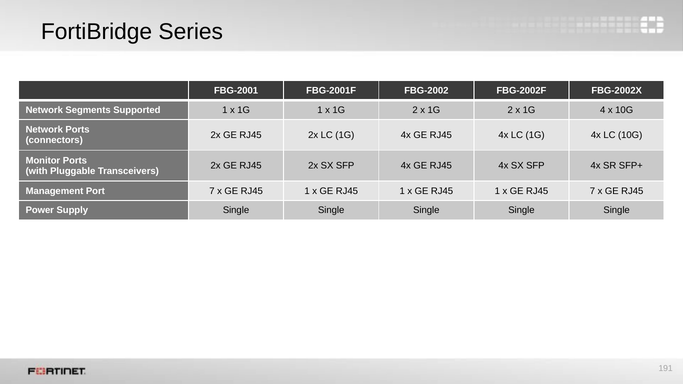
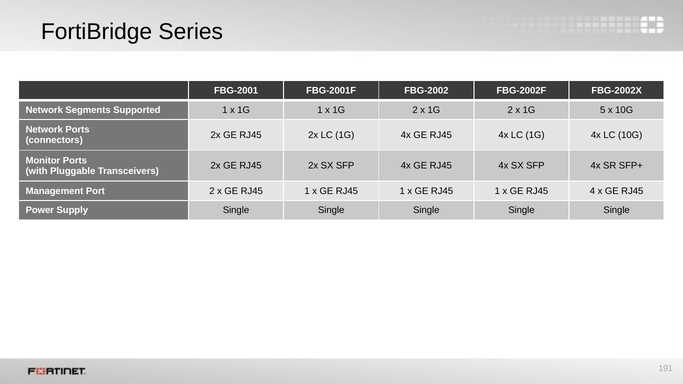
4: 4 -> 5
Port 7: 7 -> 2
RJ45 7: 7 -> 4
